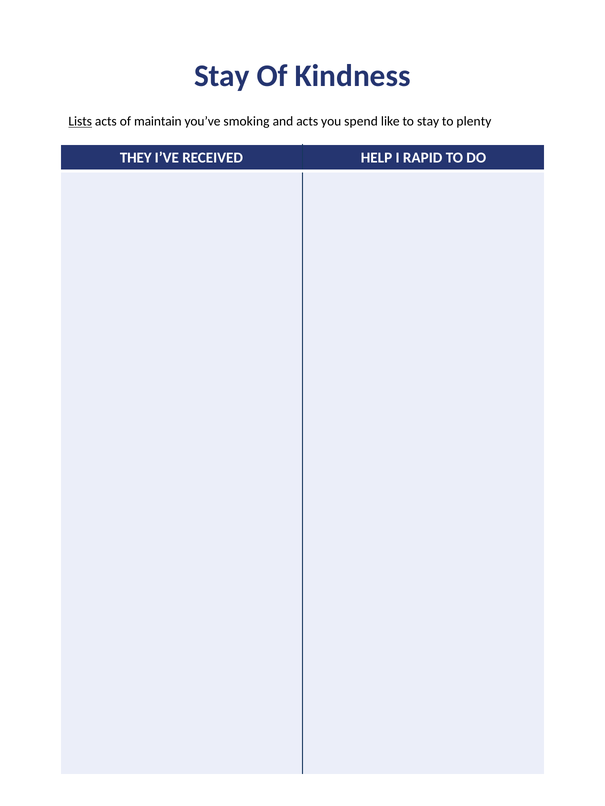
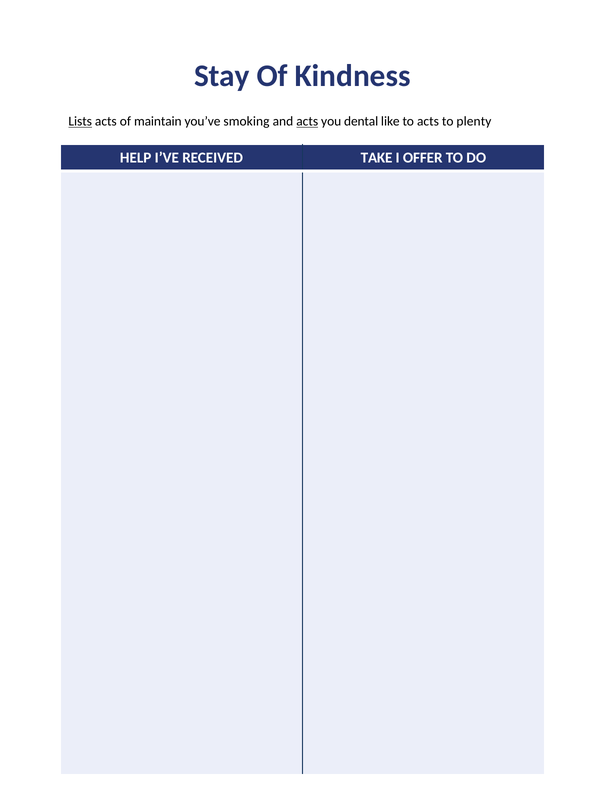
acts at (307, 122) underline: none -> present
spend: spend -> dental
to stay: stay -> acts
THEY: THEY -> HELP
HELP: HELP -> TAKE
RAPID: RAPID -> OFFER
